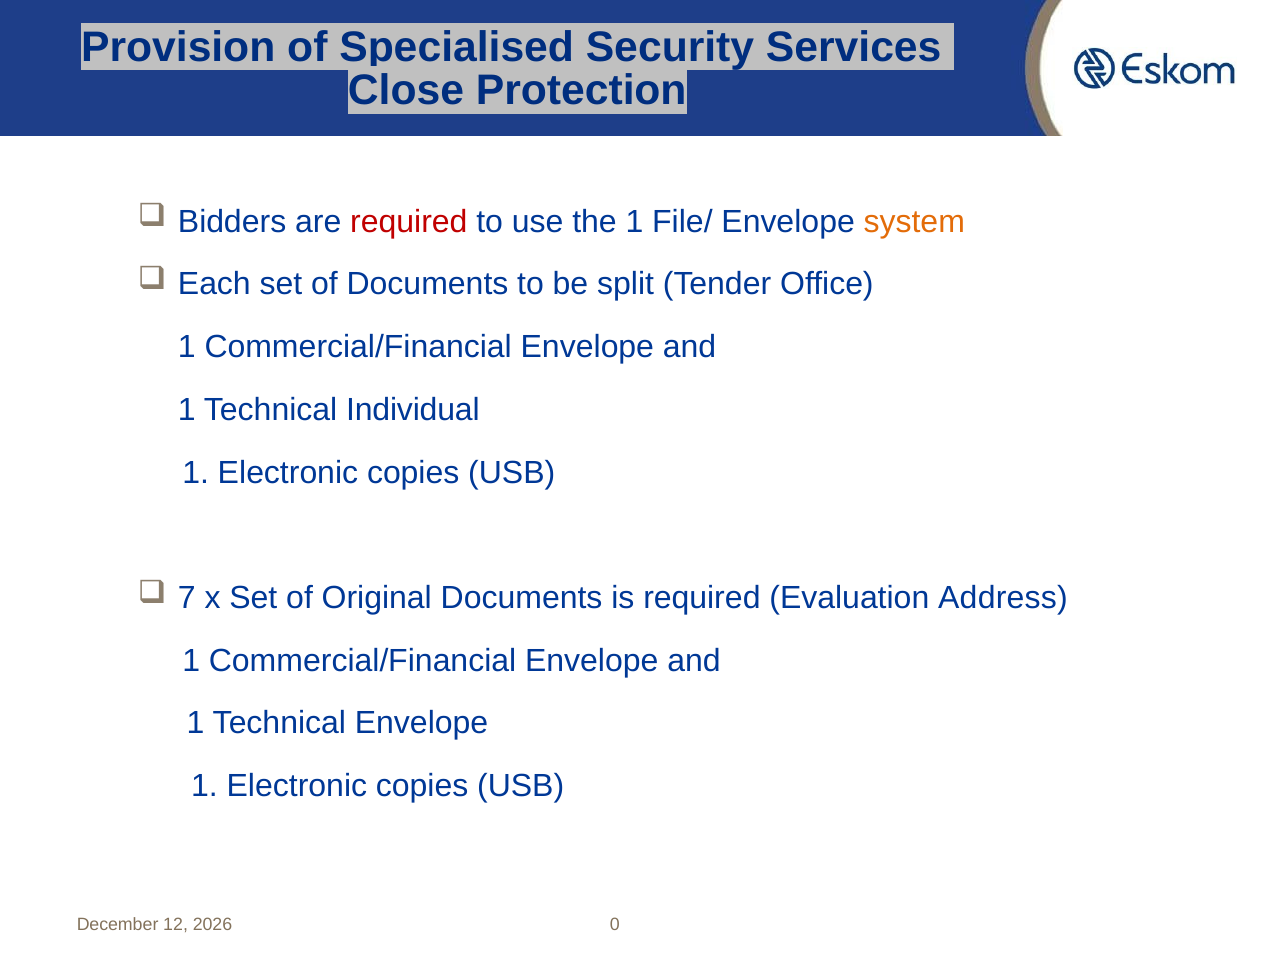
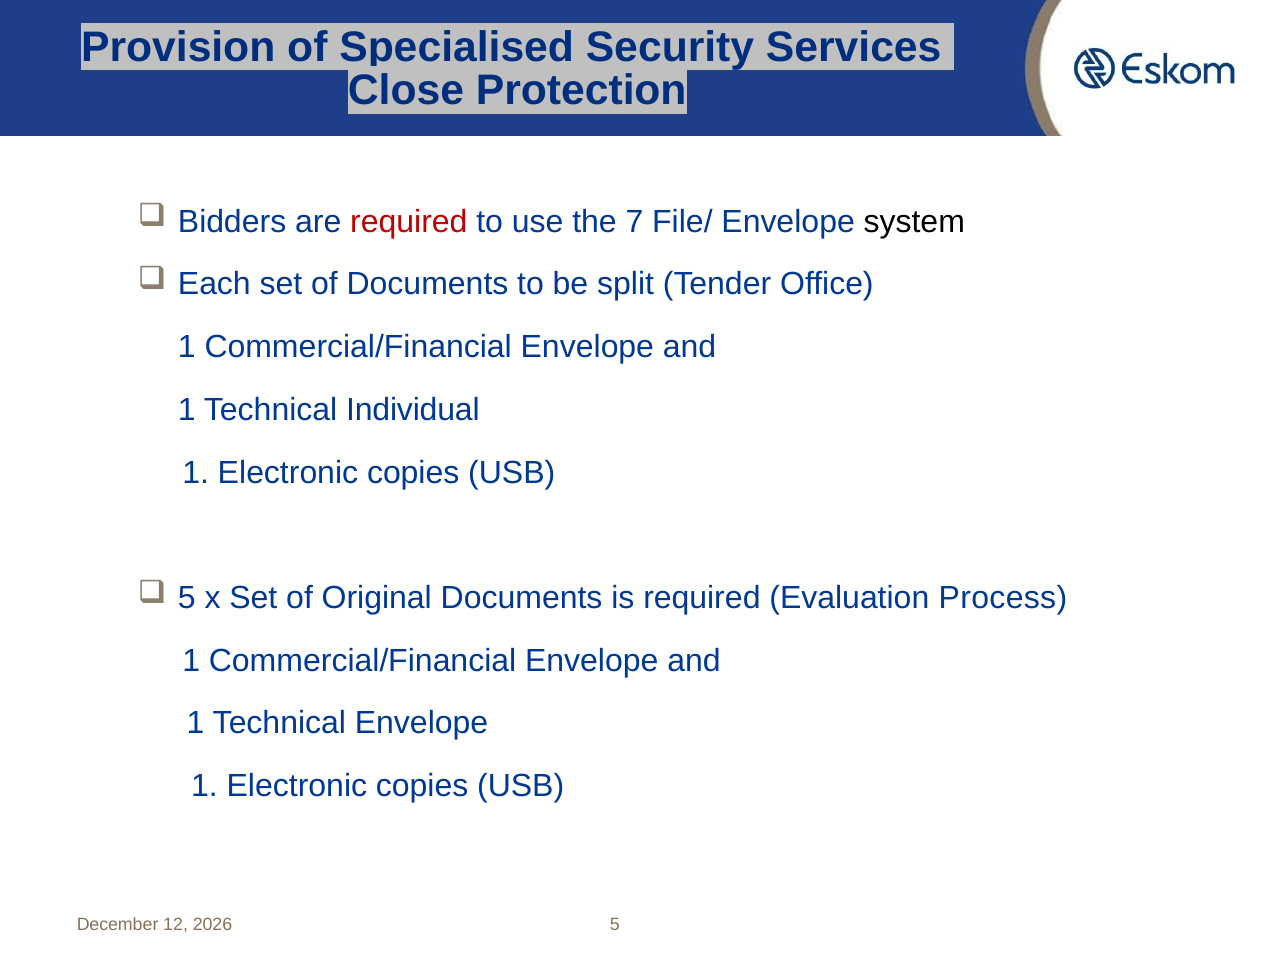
the 1: 1 -> 7
system colour: orange -> black
7 at (187, 598): 7 -> 5
Address: Address -> Process
0 at (615, 925): 0 -> 5
